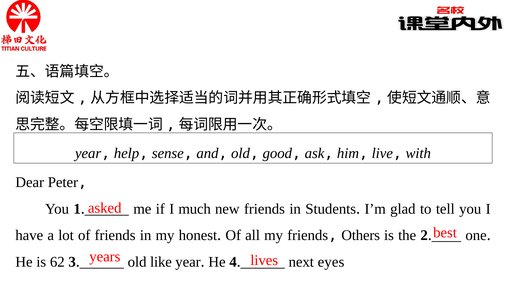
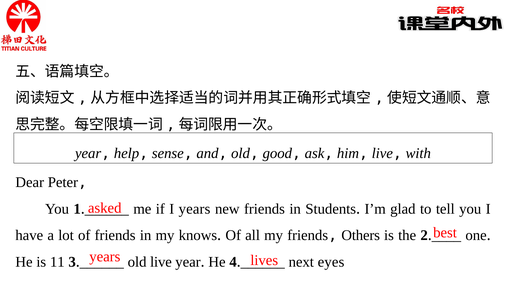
I much: much -> years
honest: honest -> knows
62: 62 -> 11
old like: like -> live
